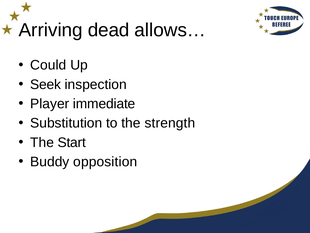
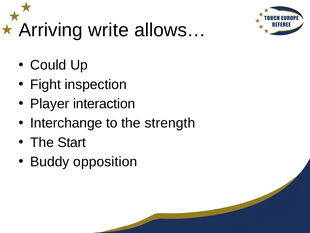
dead: dead -> write
Seek: Seek -> Fight
immediate: immediate -> interaction
Substitution: Substitution -> Interchange
